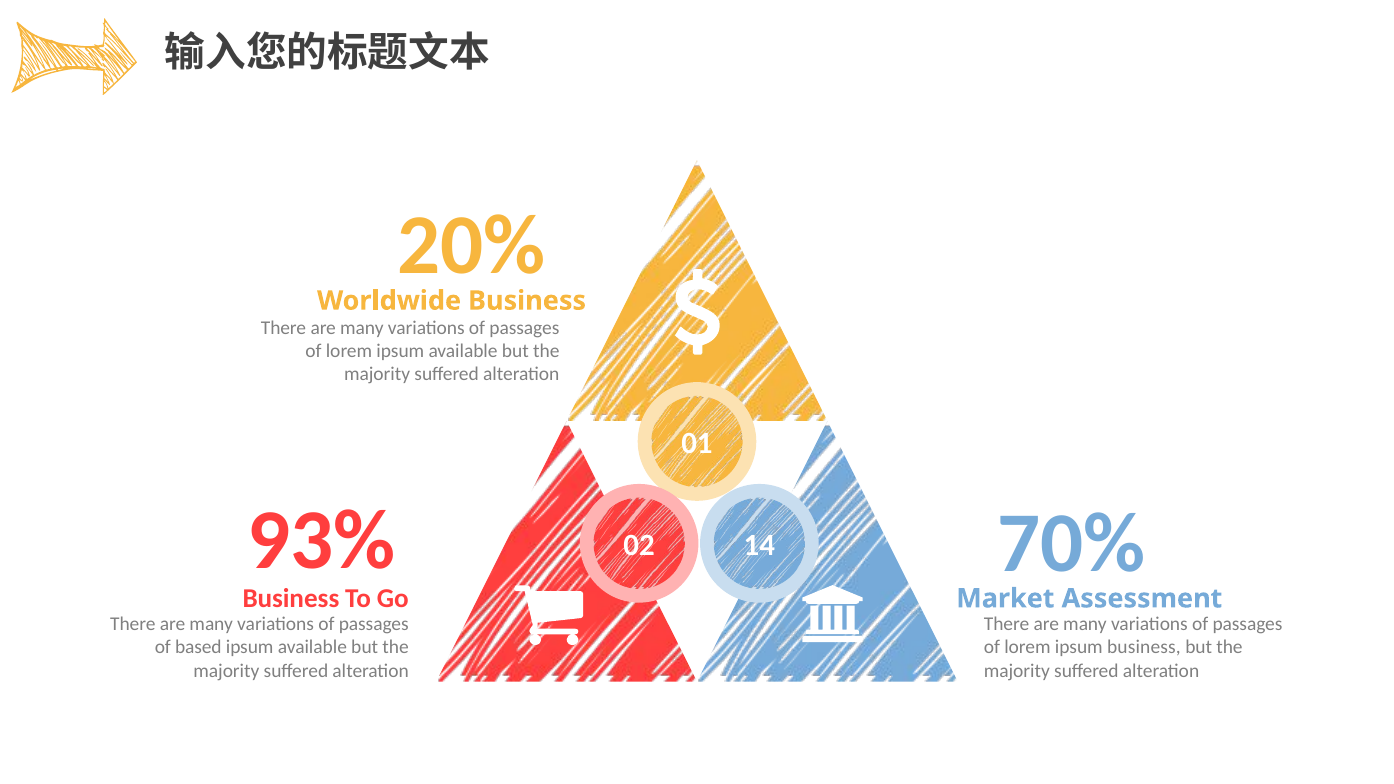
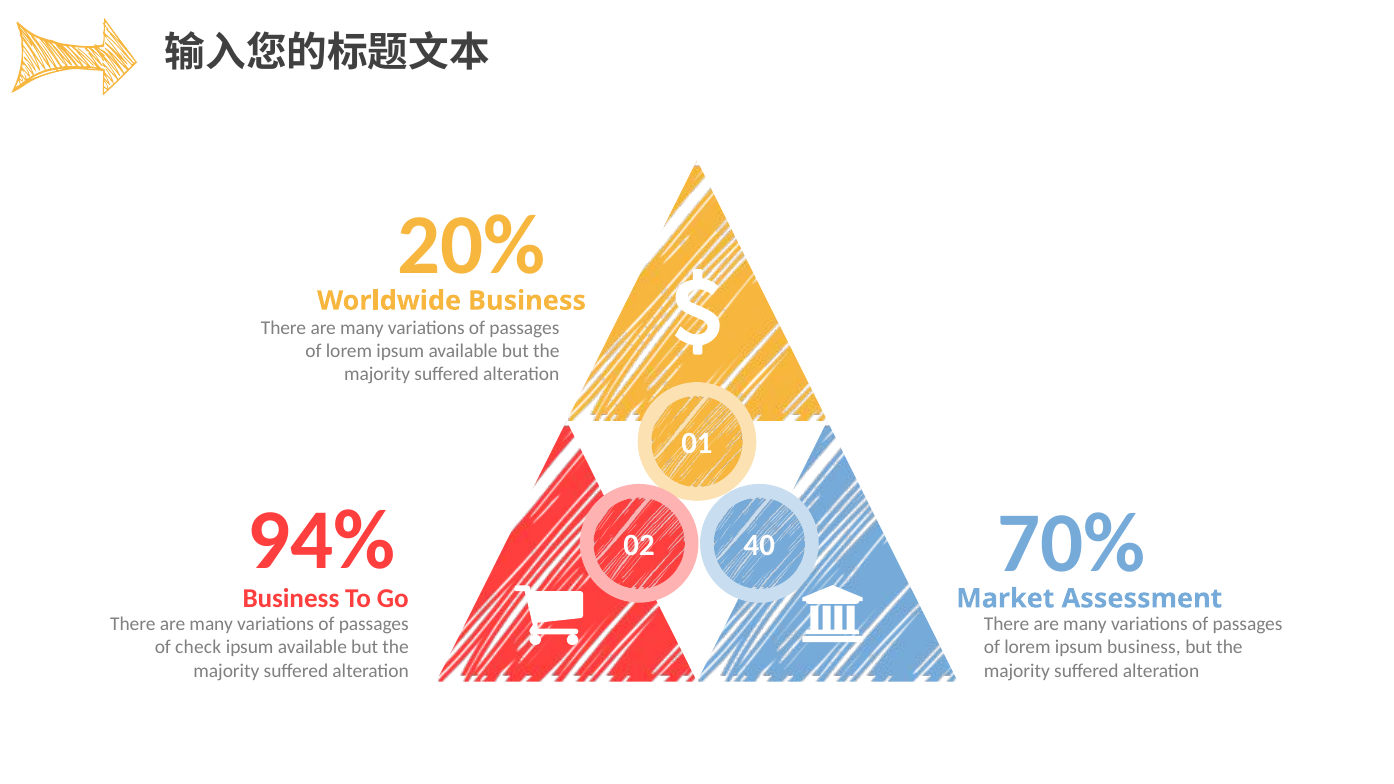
93%: 93% -> 94%
14: 14 -> 40
based: based -> check
